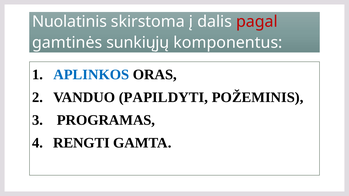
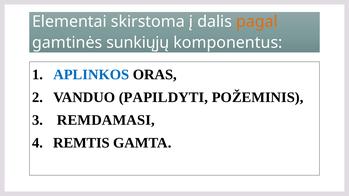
Nuolatinis: Nuolatinis -> Elementai
pagal colour: red -> orange
PROGRAMAS: PROGRAMAS -> REMDAMASI
RENGTI: RENGTI -> REMTIS
